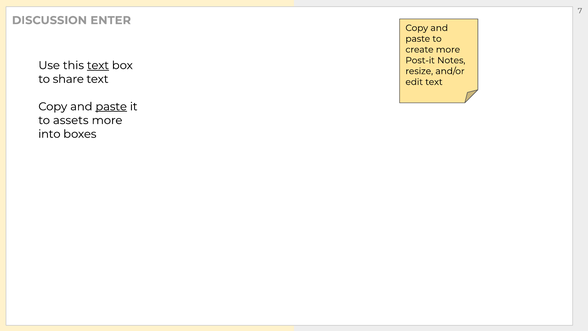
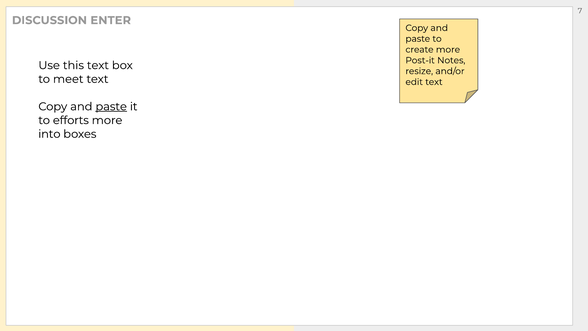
text at (98, 65) underline: present -> none
share: share -> meet
assets: assets -> efforts
